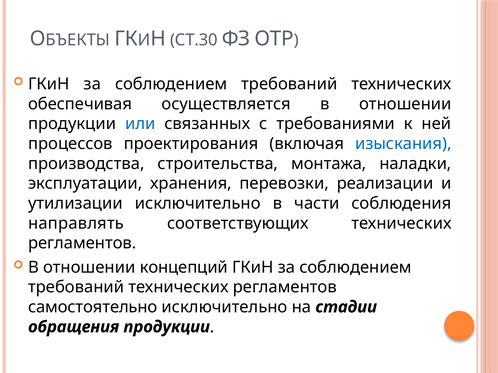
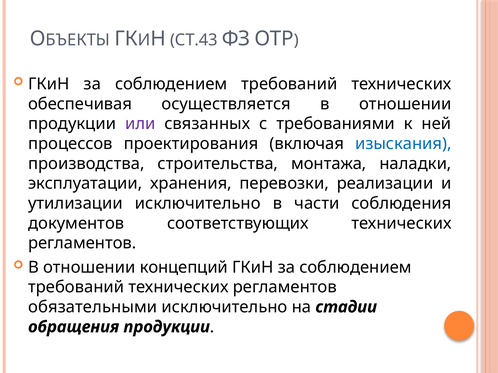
СТ.30: СТ.30 -> СТ.43
или colour: blue -> purple
направлять: направлять -> документов
самостоятельно: самостоятельно -> обязательными
